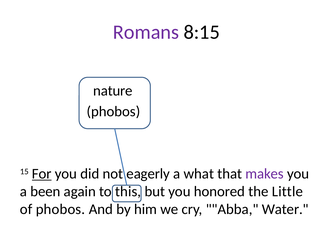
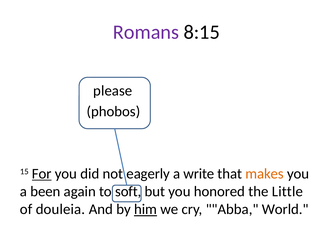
nature: nature -> please
what: what -> write
makes colour: purple -> orange
this: this -> soft
of phobos: phobos -> douleia
him underline: none -> present
Water: Water -> World
